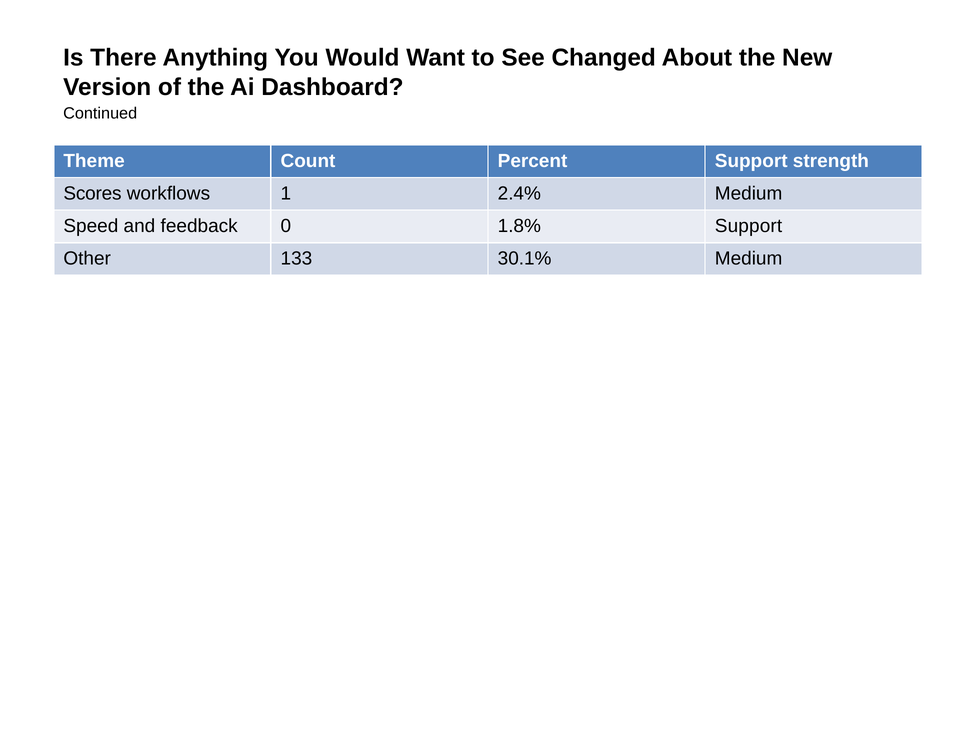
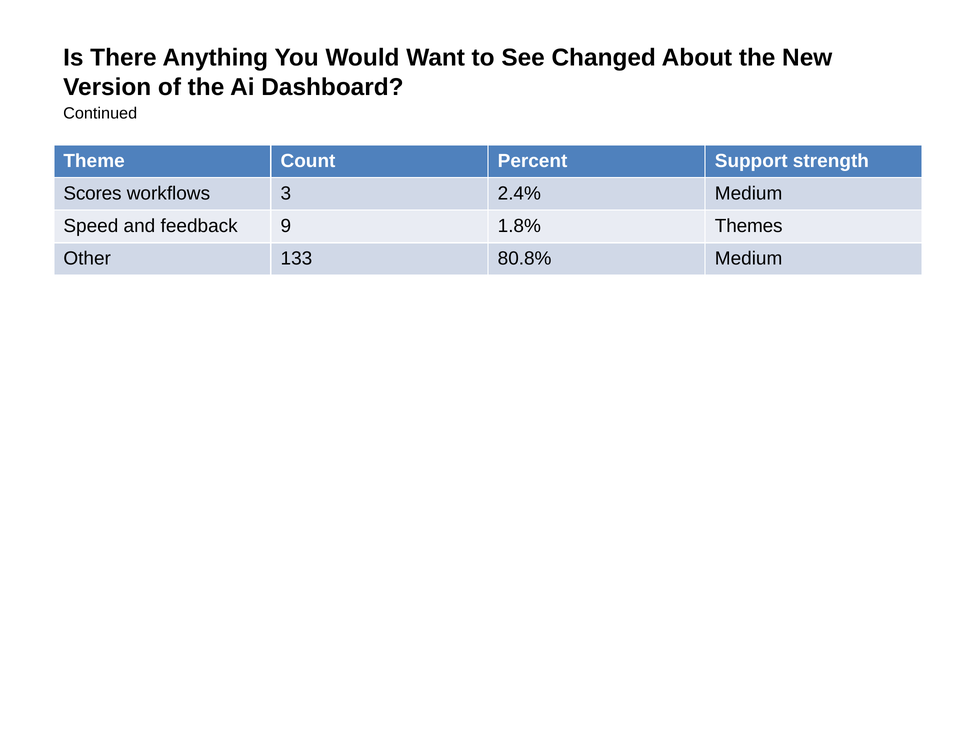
1: 1 -> 3
0: 0 -> 9
1.8% Support: Support -> Themes
30.1%: 30.1% -> 80.8%
